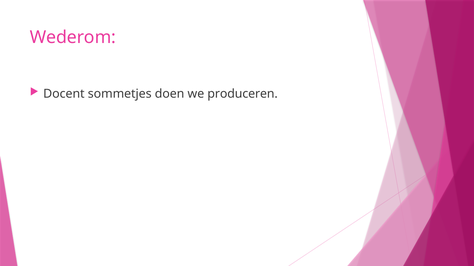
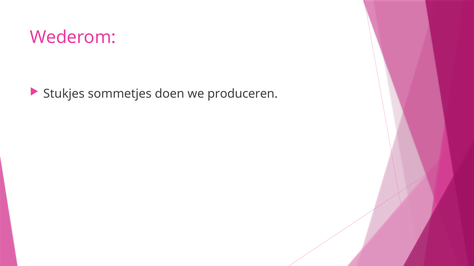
Docent: Docent -> Stukjes
